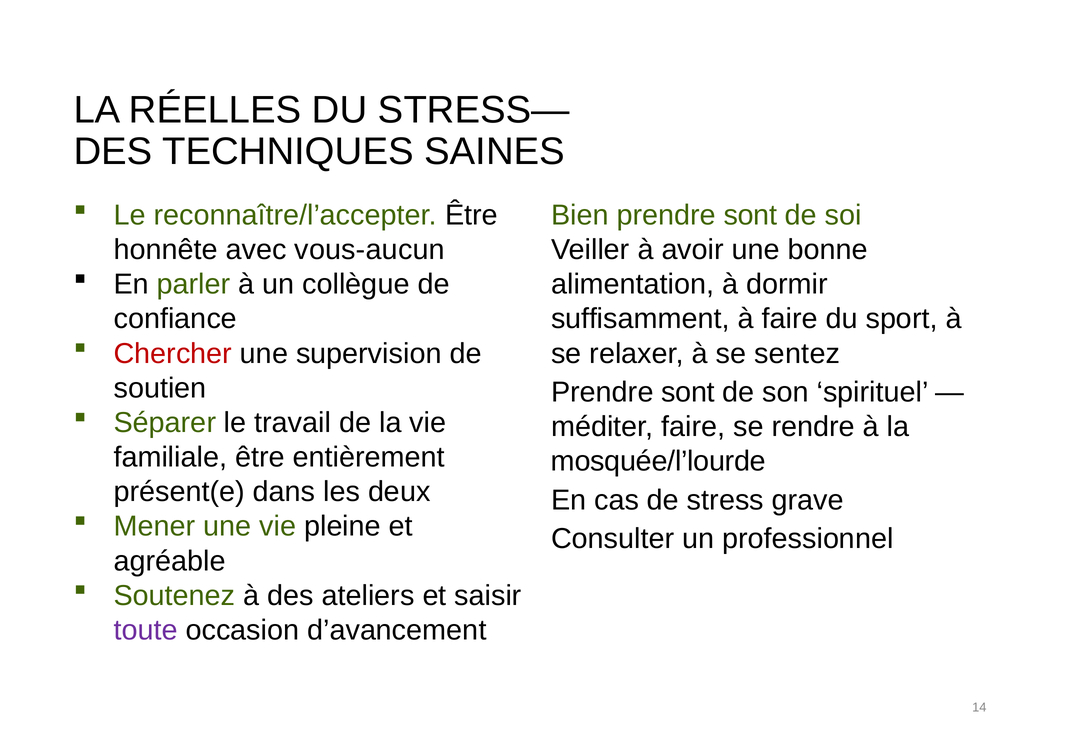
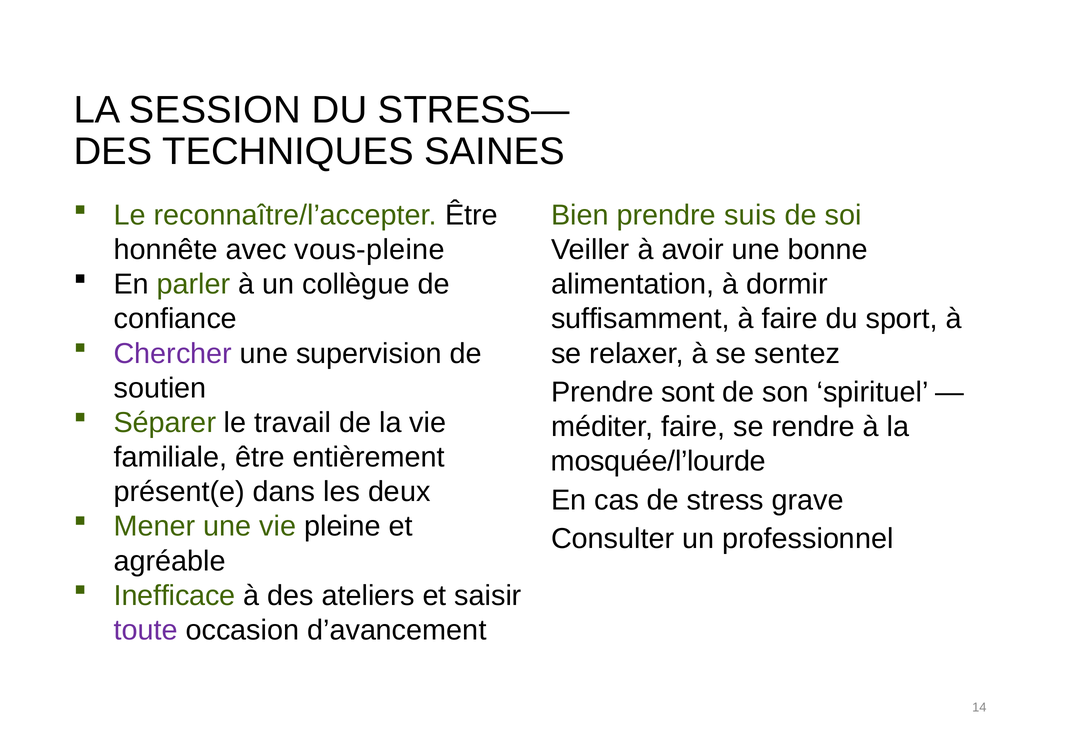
RÉELLES: RÉELLES -> SESSION
Bien prendre sont: sont -> suis
vous-aucun: vous-aucun -> vous-pleine
Chercher colour: red -> purple
Soutenez: Soutenez -> Inefficace
